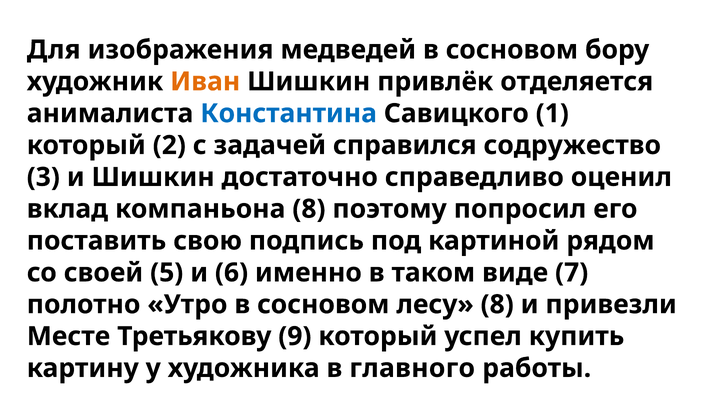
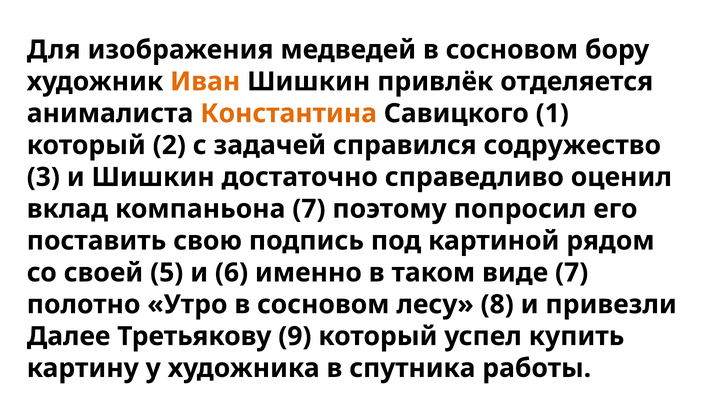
Константина colour: blue -> orange
компаньона 8: 8 -> 7
Месте: Месте -> Далее
главного: главного -> спутника
